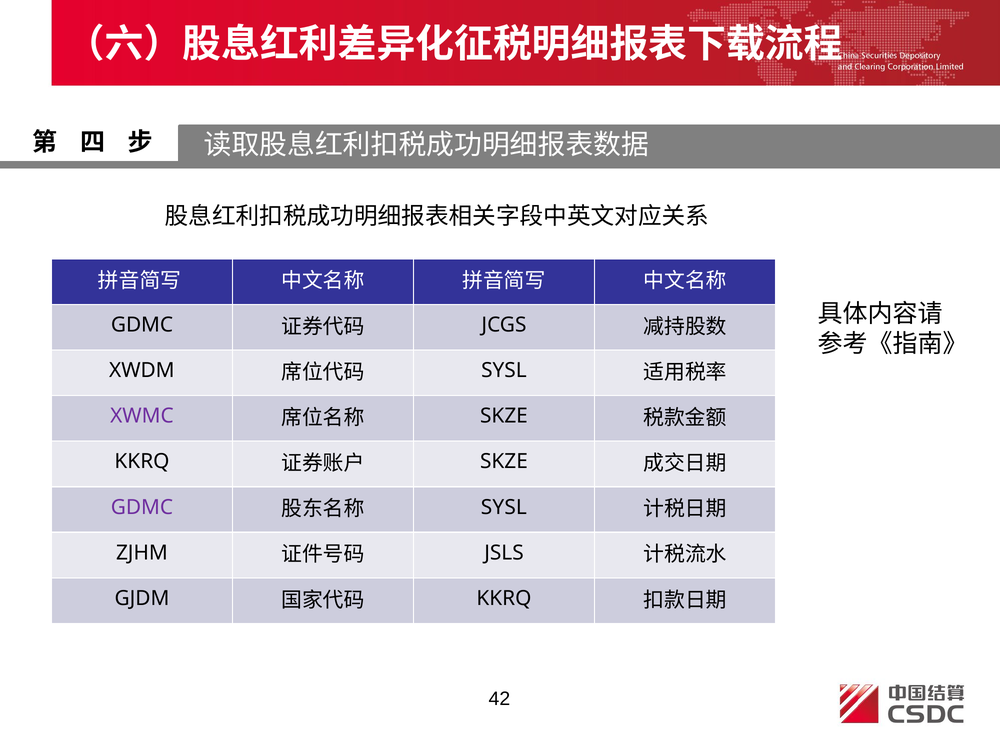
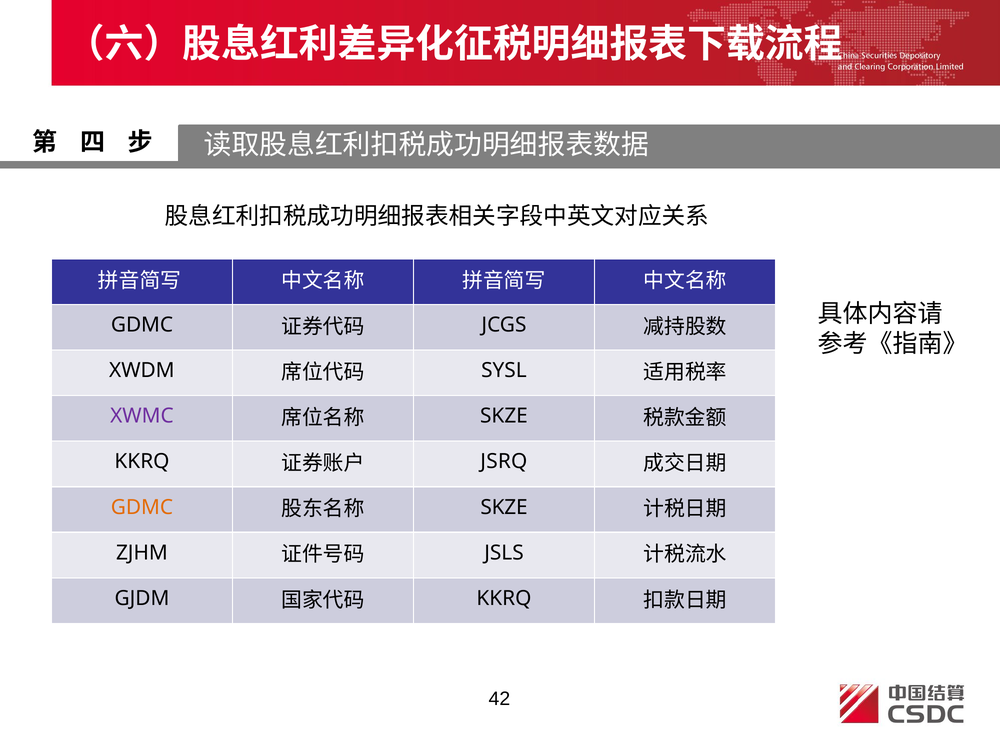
SKZE at (504, 462): SKZE -> JSRQ
GDMC at (142, 507) colour: purple -> orange
SYSL at (504, 507): SYSL -> SKZE
